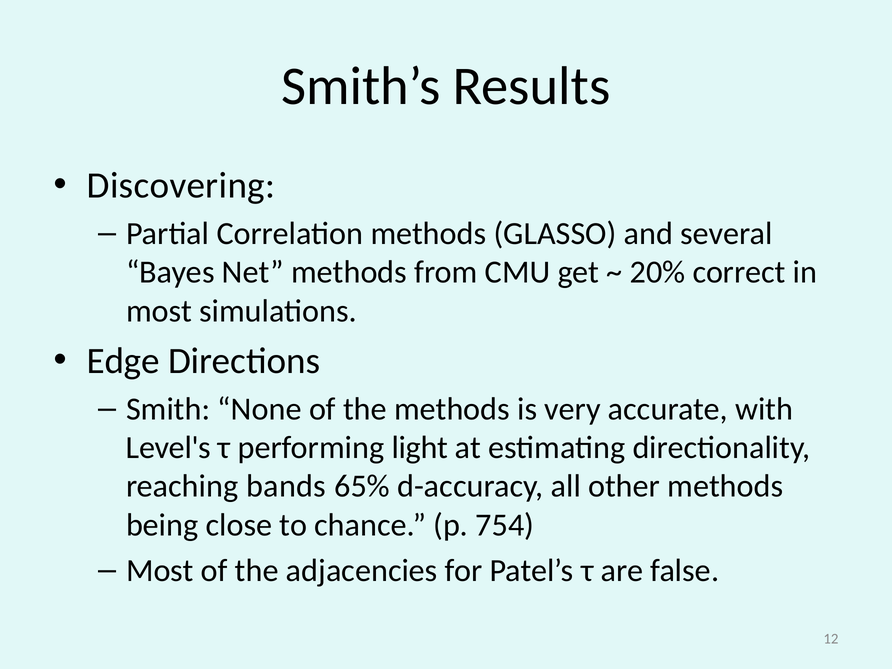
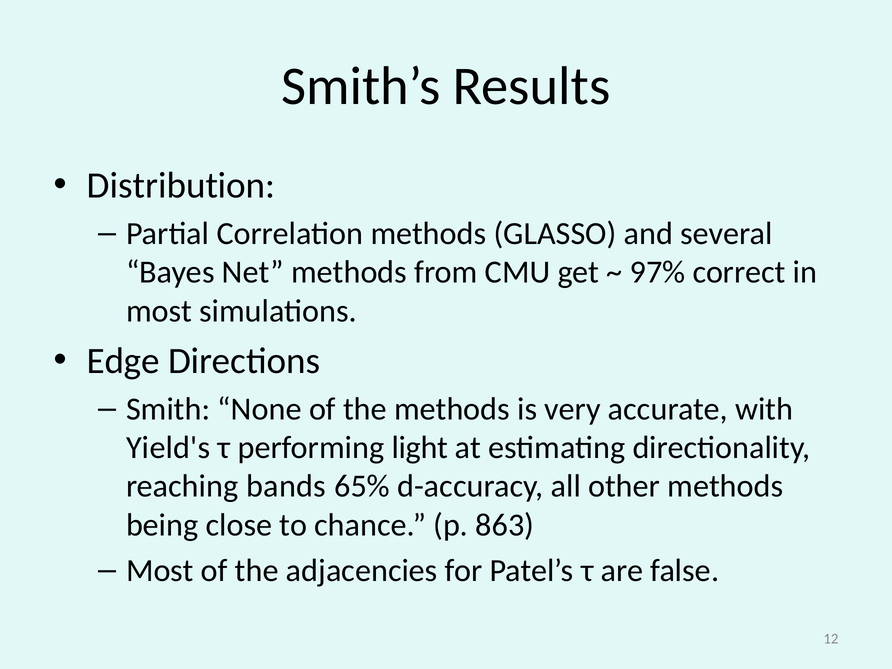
Discovering: Discovering -> Distribution
20%: 20% -> 97%
Level's: Level's -> Yield's
754: 754 -> 863
